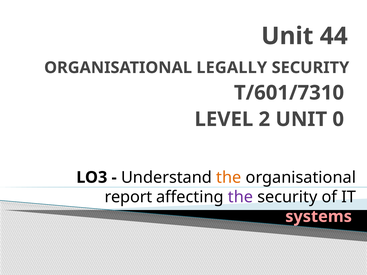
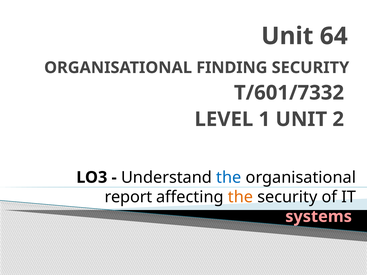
44: 44 -> 64
LEGALLY: LEGALLY -> FINDING
T/601/7310: T/601/7310 -> T/601/7332
2: 2 -> 1
0: 0 -> 2
the at (229, 178) colour: orange -> blue
the at (241, 197) colour: purple -> orange
